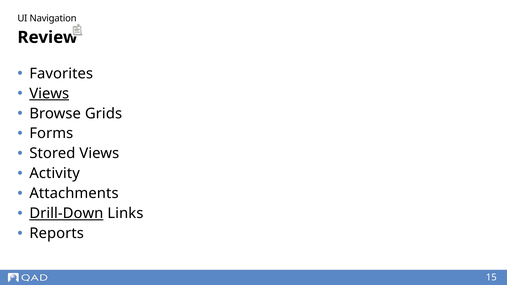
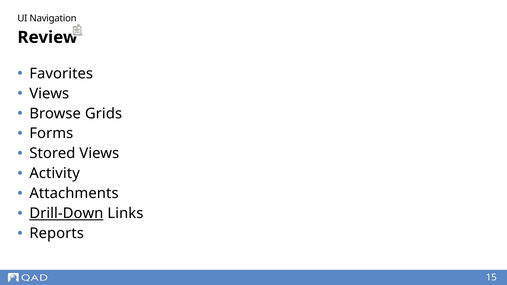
Views at (49, 94) underline: present -> none
